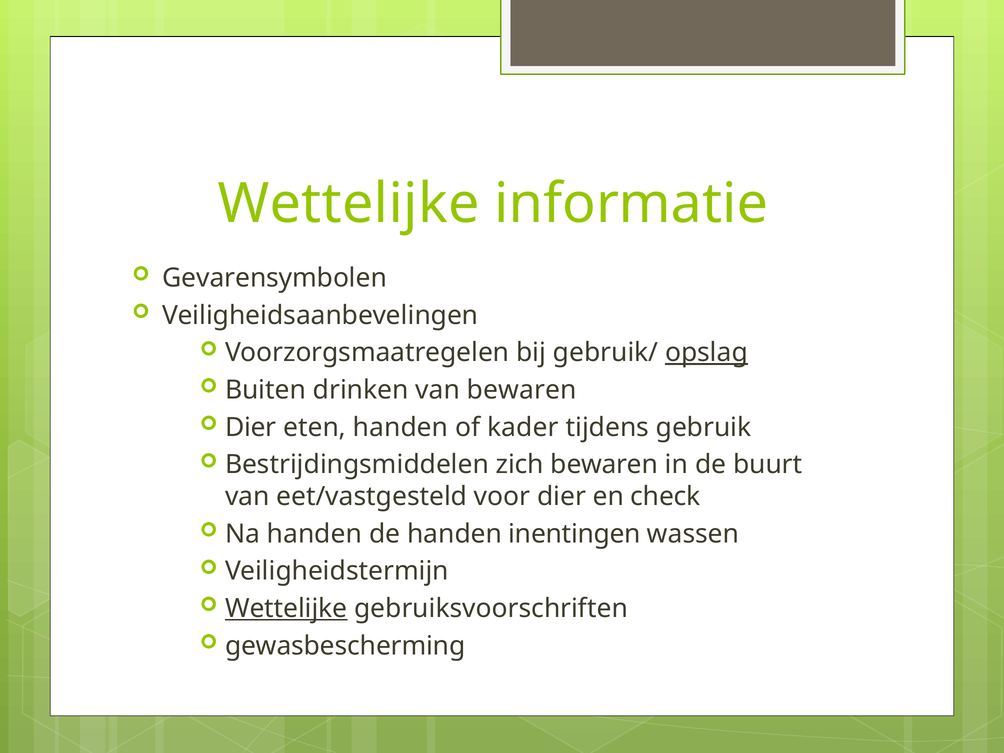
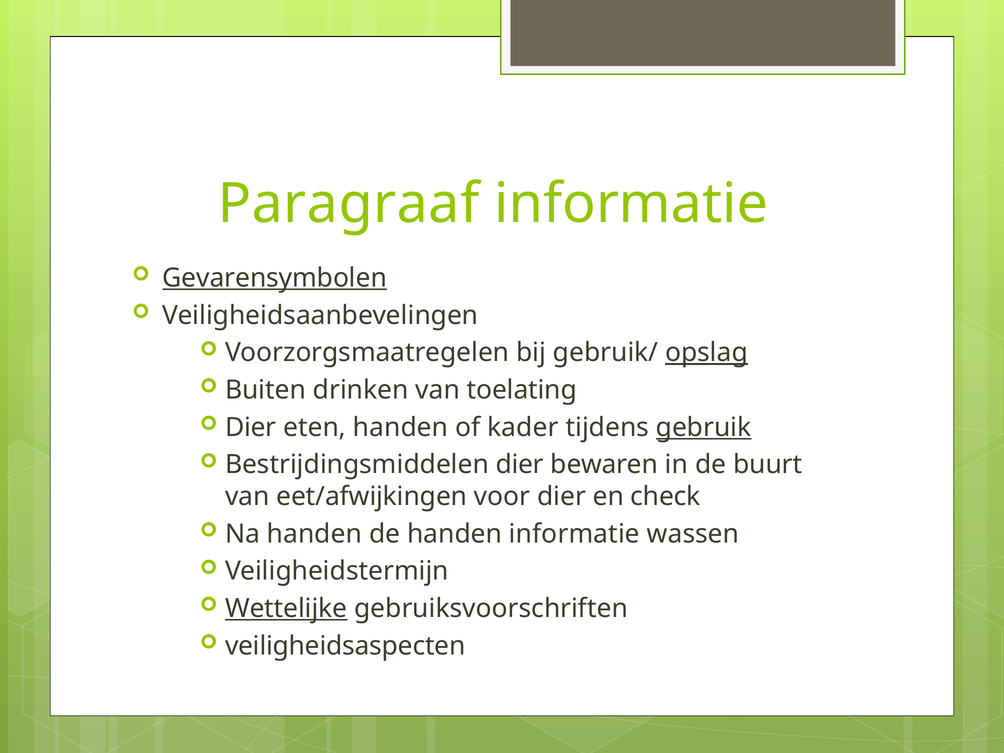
Wettelijke at (349, 204): Wettelijke -> Paragraaf
Gevarensymbolen underline: none -> present
van bewaren: bewaren -> toelating
gebruik underline: none -> present
Bestrijdingsmiddelen zich: zich -> dier
eet/vastgesteld: eet/vastgesteld -> eet/afwijkingen
handen inentingen: inentingen -> informatie
gewasbescherming: gewasbescherming -> veiligheidsaspecten
